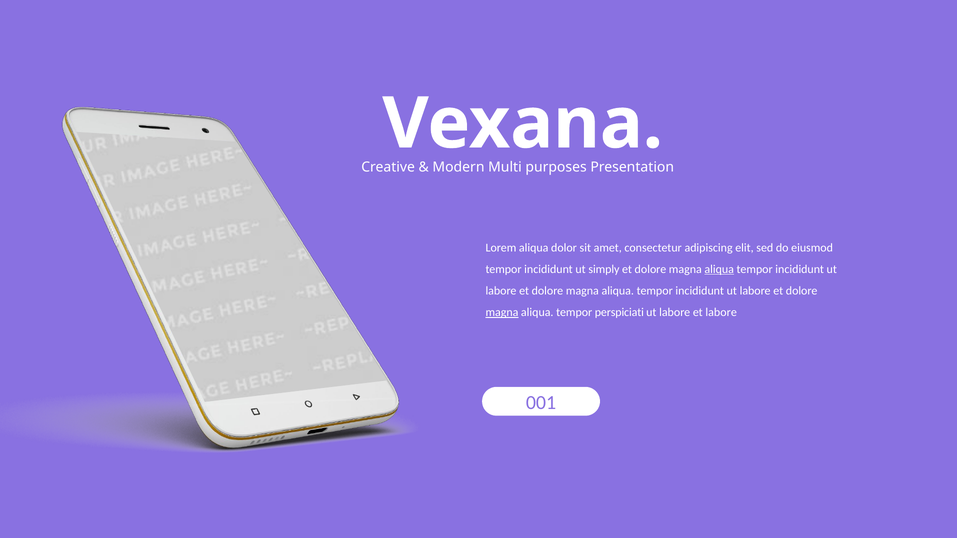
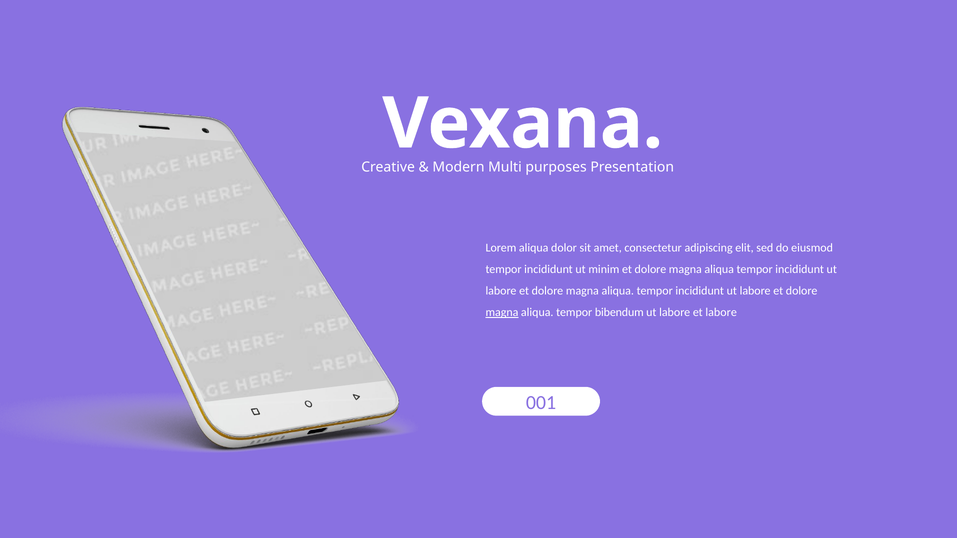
simply: simply -> minim
aliqua at (719, 269) underline: present -> none
perspiciati: perspiciati -> bibendum
